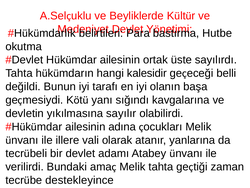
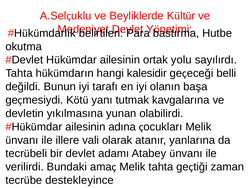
üste: üste -> yolu
sığındı: sığındı -> tutmak
sayılır: sayılır -> yunan
